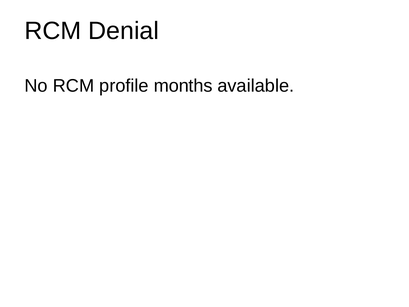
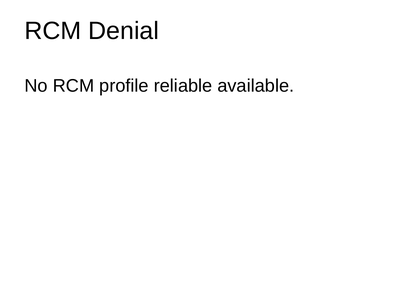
months: months -> reliable
